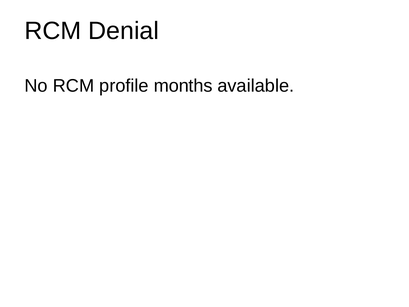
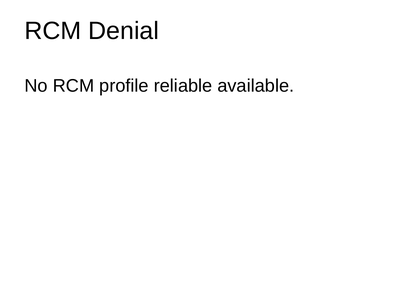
months: months -> reliable
